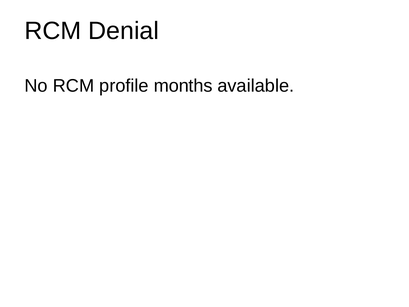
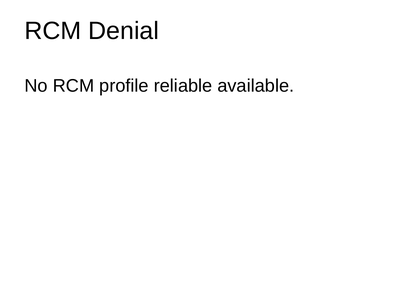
months: months -> reliable
